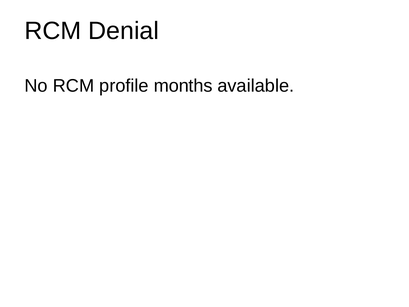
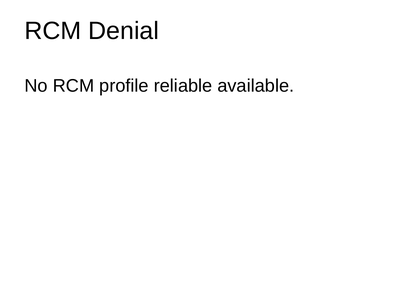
months: months -> reliable
